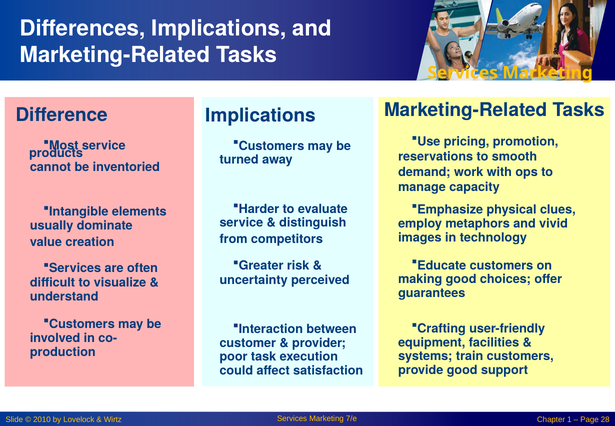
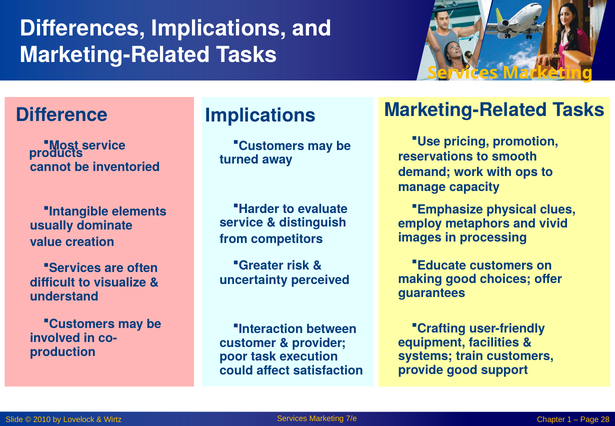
technology: technology -> processing
